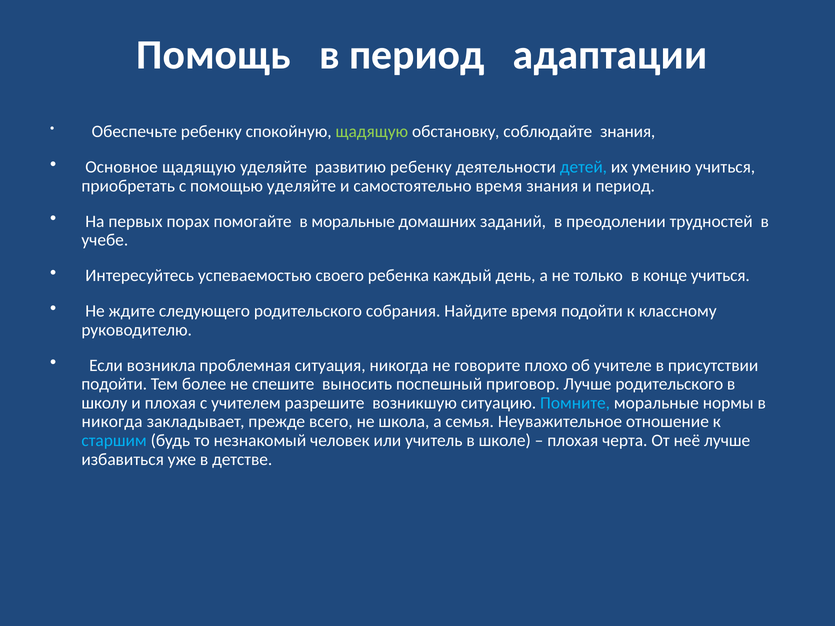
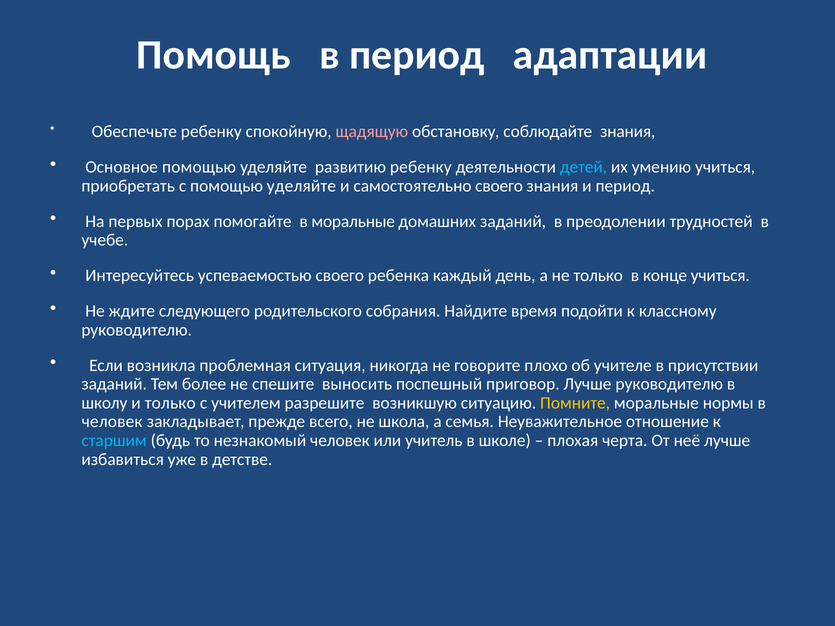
щадящую at (372, 132) colour: light green -> pink
Основное щадящую: щадящую -> помощью
самостоятельно время: время -> своего
подойти at (114, 384): подойти -> заданий
Лучше родительского: родительского -> руководителю
и плохая: плохая -> только
Помните colour: light blue -> yellow
никогда at (112, 422): никогда -> человек
